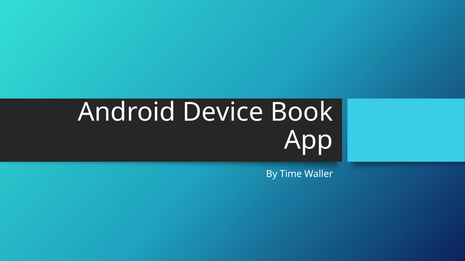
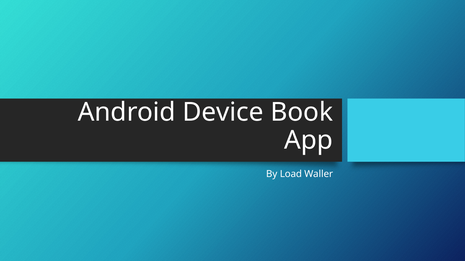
Time: Time -> Load
